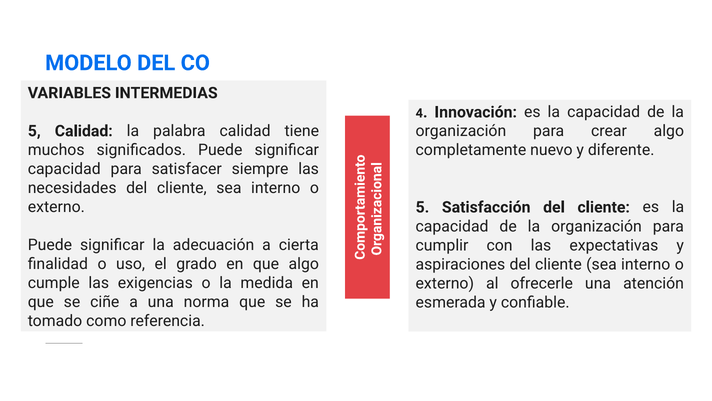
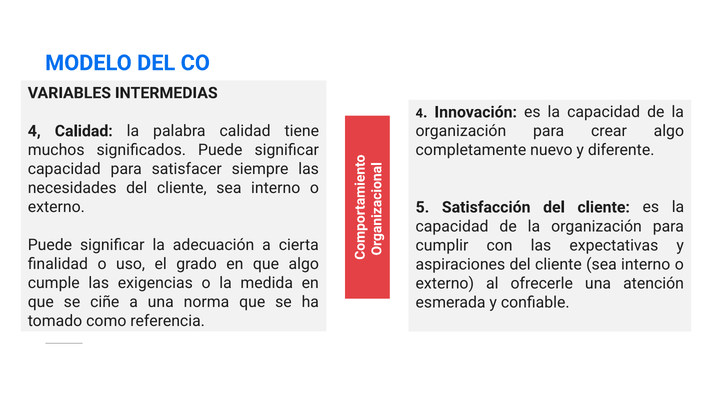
5 at (34, 131): 5 -> 4
